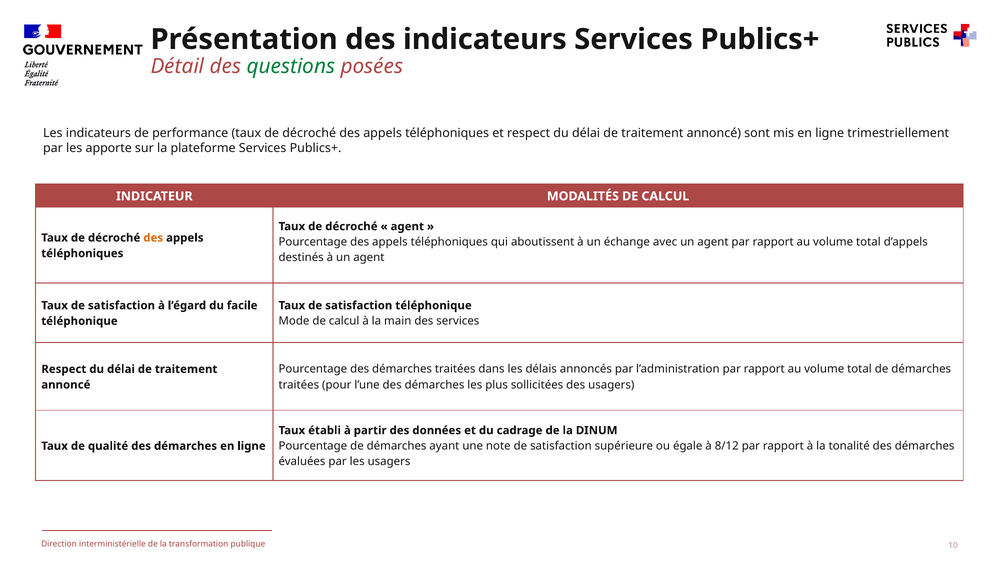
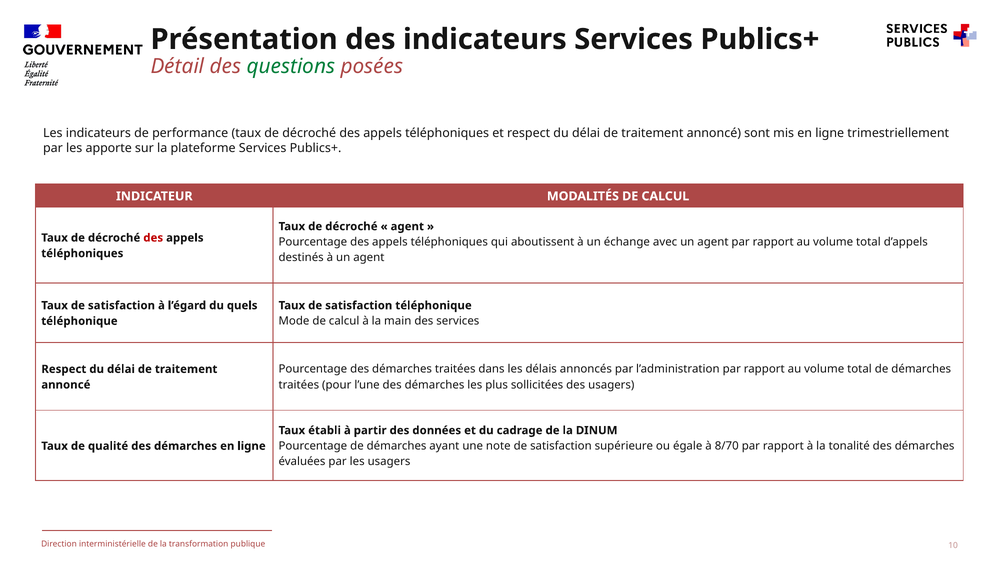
des at (153, 238) colour: orange -> red
facile: facile -> quels
8/12: 8/12 -> 8/70
